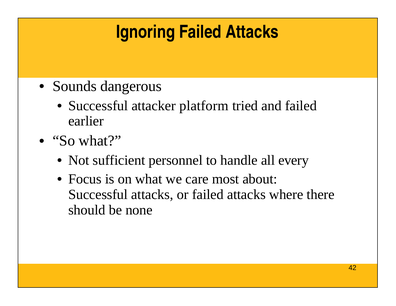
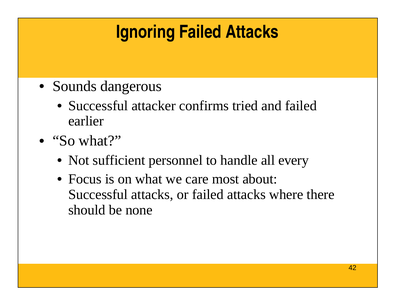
platform: platform -> confirms
